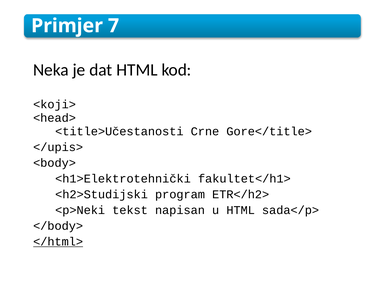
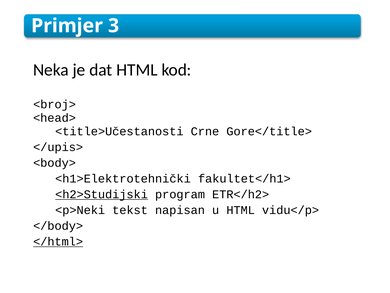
7: 7 -> 3
<koji>: <koji> -> <broj>
<h2>Studijski underline: none -> present
sada</p>: sada</p> -> vidu</p>
